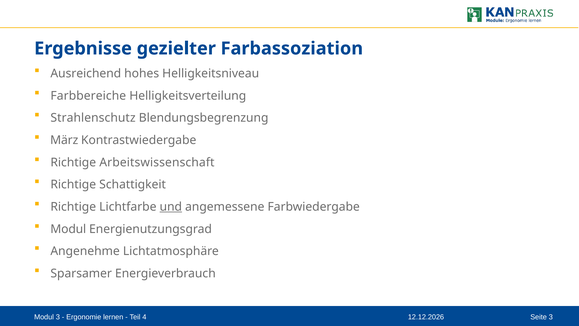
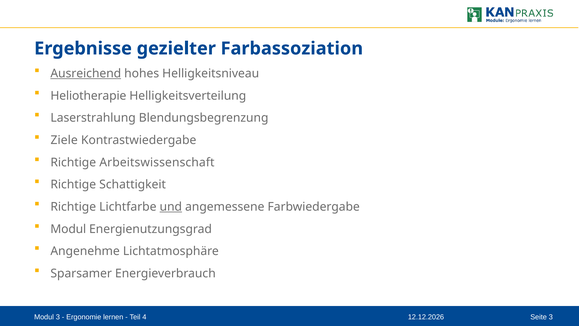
Ausreichend underline: none -> present
Farbbereiche: Farbbereiche -> Heliotherapie
Strahlenschutz: Strahlenschutz -> Laserstrahlung
März: März -> Ziele
